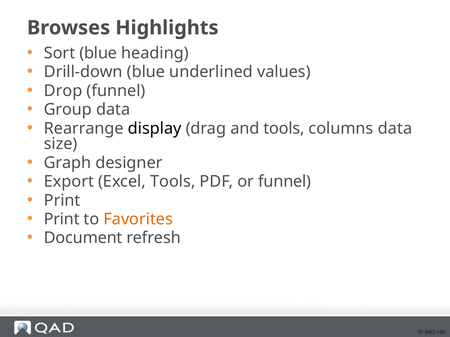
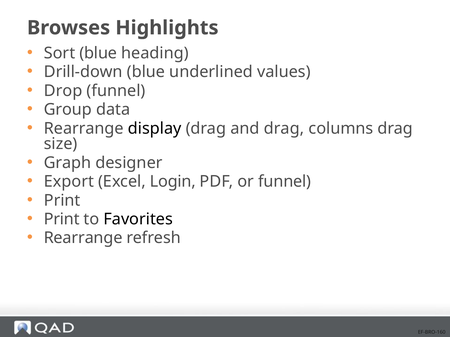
and tools: tools -> drag
columns data: data -> drag
Excel Tools: Tools -> Login
Favorites colour: orange -> black
Document at (83, 238): Document -> Rearrange
